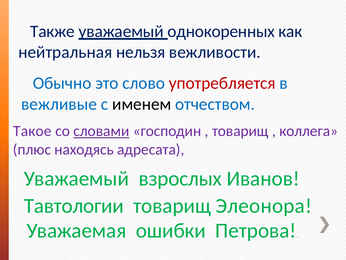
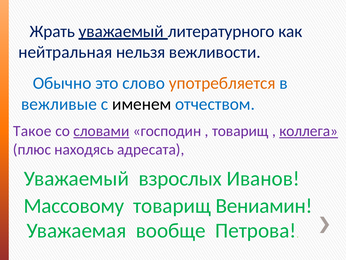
Также: Также -> Жрать
однокоренных: однокоренных -> литературного
употребляется colour: red -> orange
коллега underline: none -> present
Тавтологии: Тавтологии -> Массовому
Элеонора: Элеонора -> Вениамин
ошибки: ошибки -> вообще
